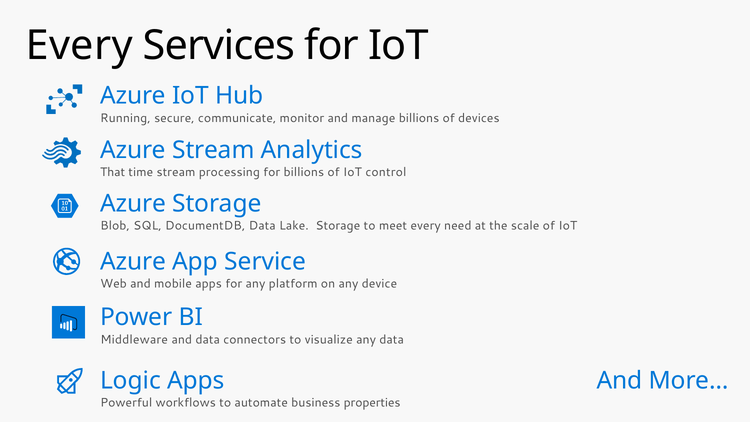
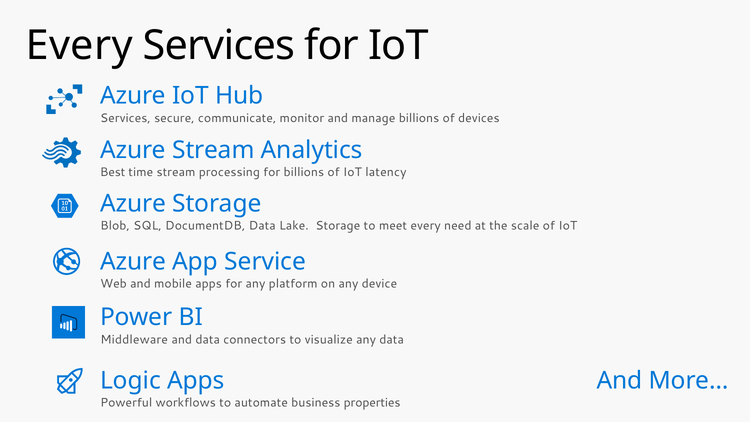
Running at (125, 118): Running -> Services
That: That -> Best
control: control -> latency
